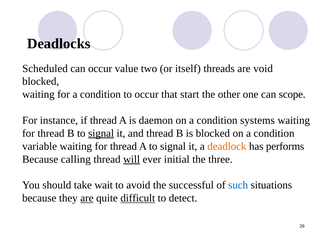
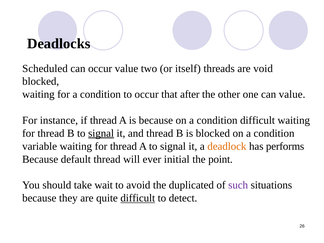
start: start -> after
can scope: scope -> value
is daemon: daemon -> because
condition systems: systems -> difficult
calling: calling -> default
will underline: present -> none
three: three -> point
successful: successful -> duplicated
such colour: blue -> purple
are at (87, 198) underline: present -> none
